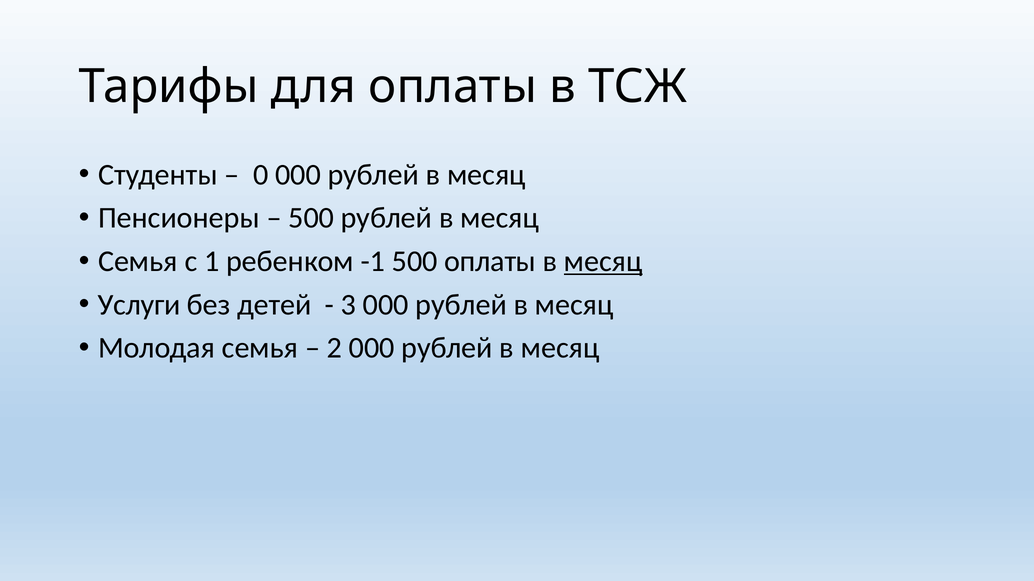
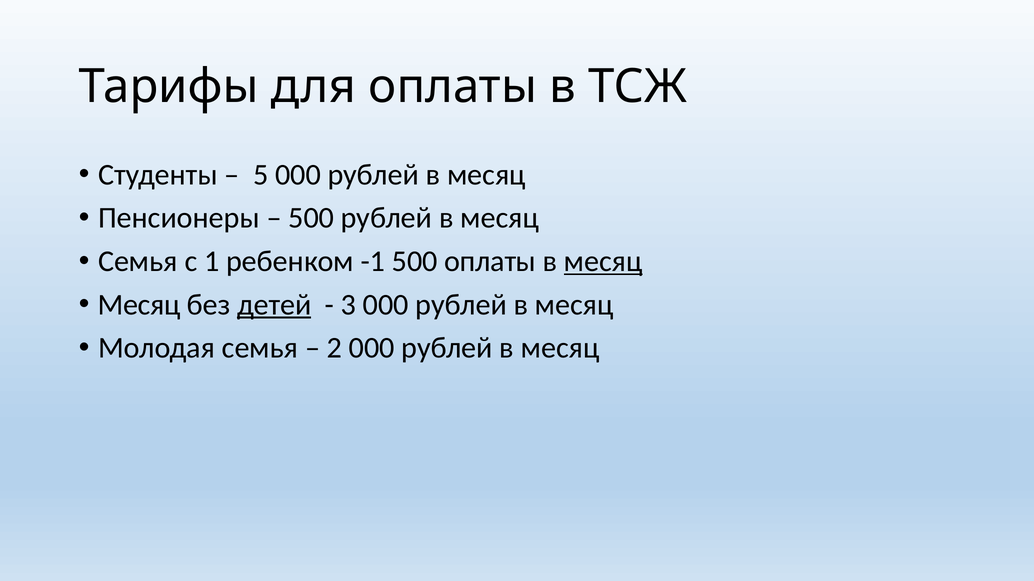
0: 0 -> 5
Услуги at (139, 305): Услуги -> Месяц
детей underline: none -> present
